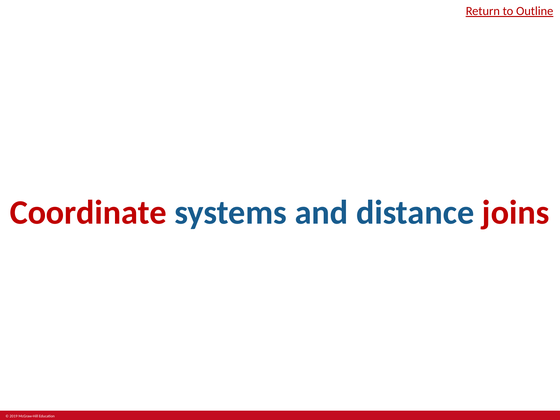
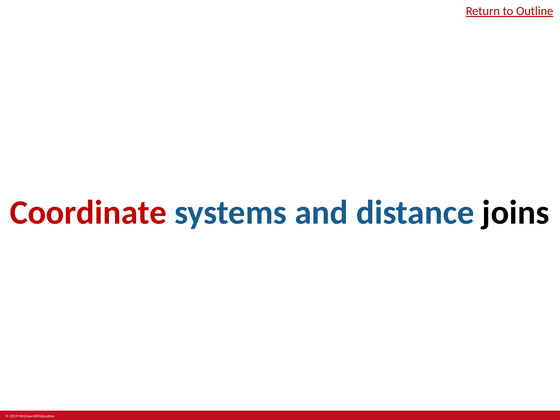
joins colour: red -> black
